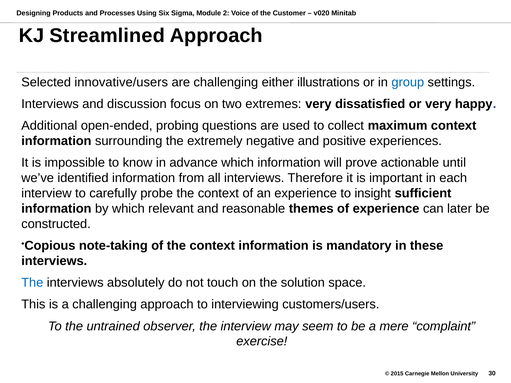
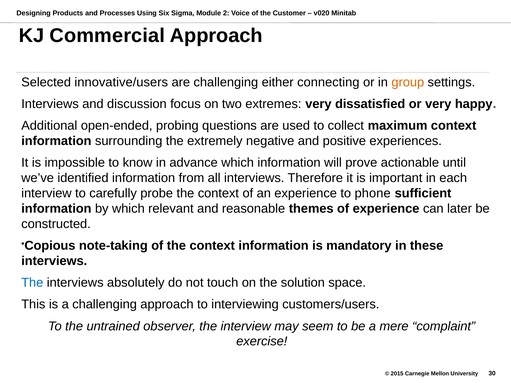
Streamlined: Streamlined -> Commercial
illustrations: illustrations -> connecting
group colour: blue -> orange
insight: insight -> phone
